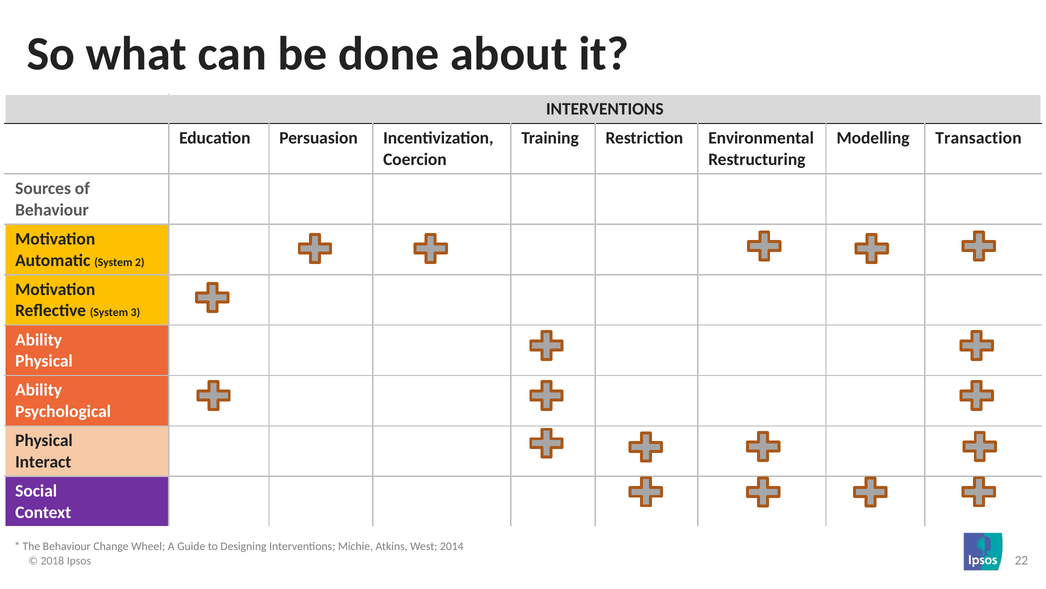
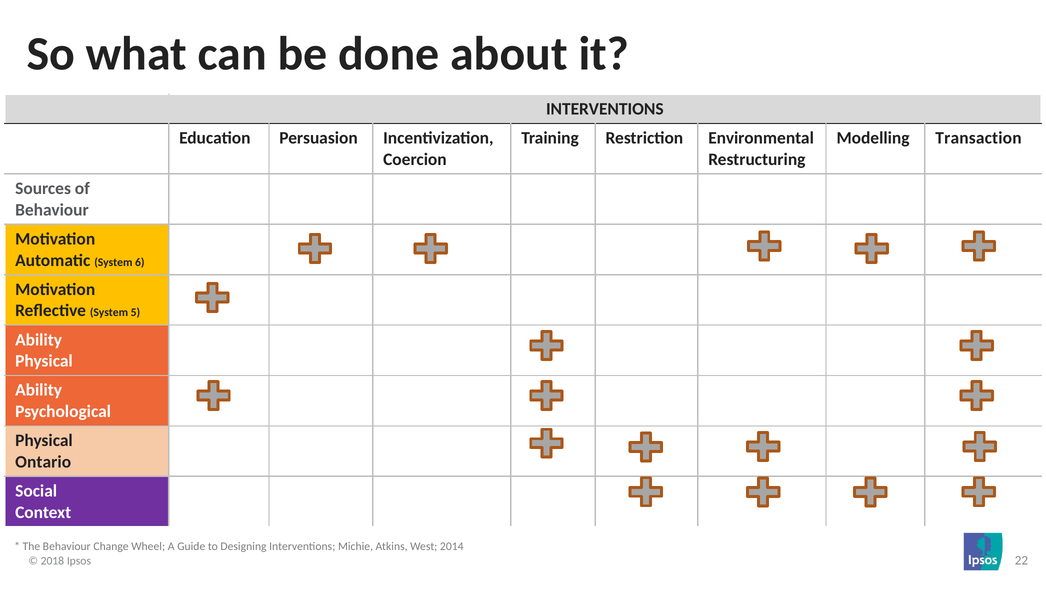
2: 2 -> 6
3: 3 -> 5
Interact: Interact -> Ontario
